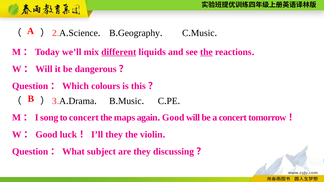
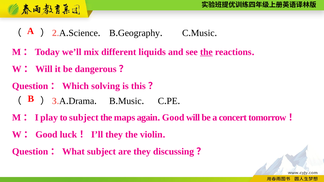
different underline: present -> none
colours: colours -> solving
song: song -> play
to concert: concert -> subject
